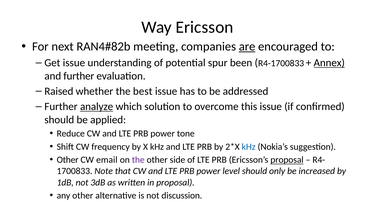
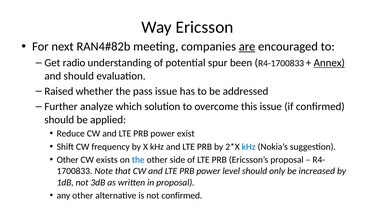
Get issue: issue -> radio
and further: further -> should
best: best -> pass
analyze underline: present -> none
tone: tone -> exist
email: email -> exists
the at (138, 160) colour: purple -> blue
proposal at (287, 160) underline: present -> none
not discussion: discussion -> confirmed
